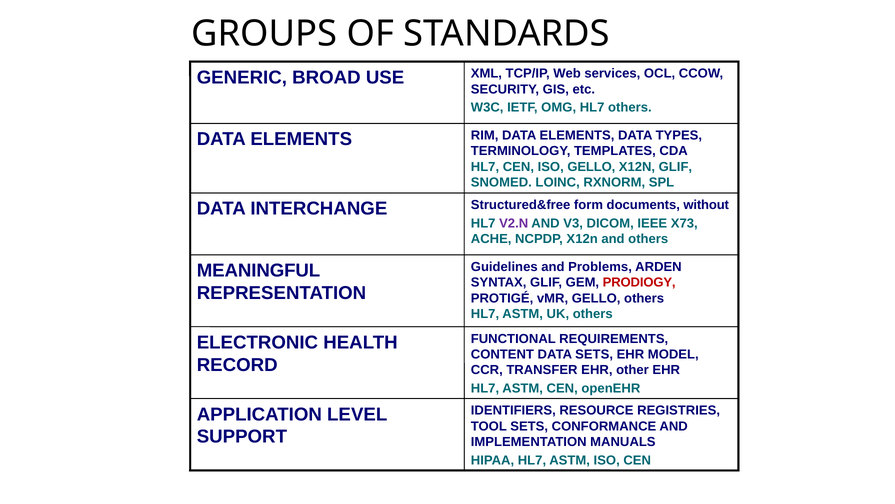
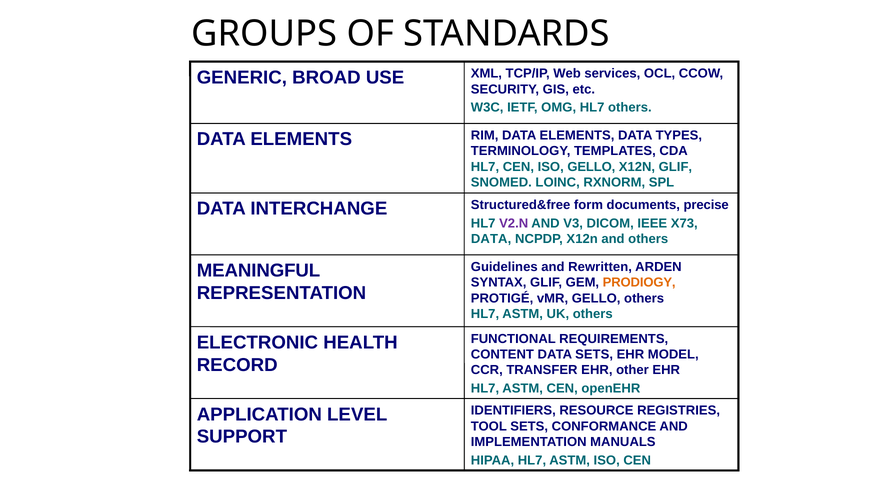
without: without -> precise
ACHE at (491, 239): ACHE -> DATA
Problems: Problems -> Rewritten
PRODIOGY colour: red -> orange
